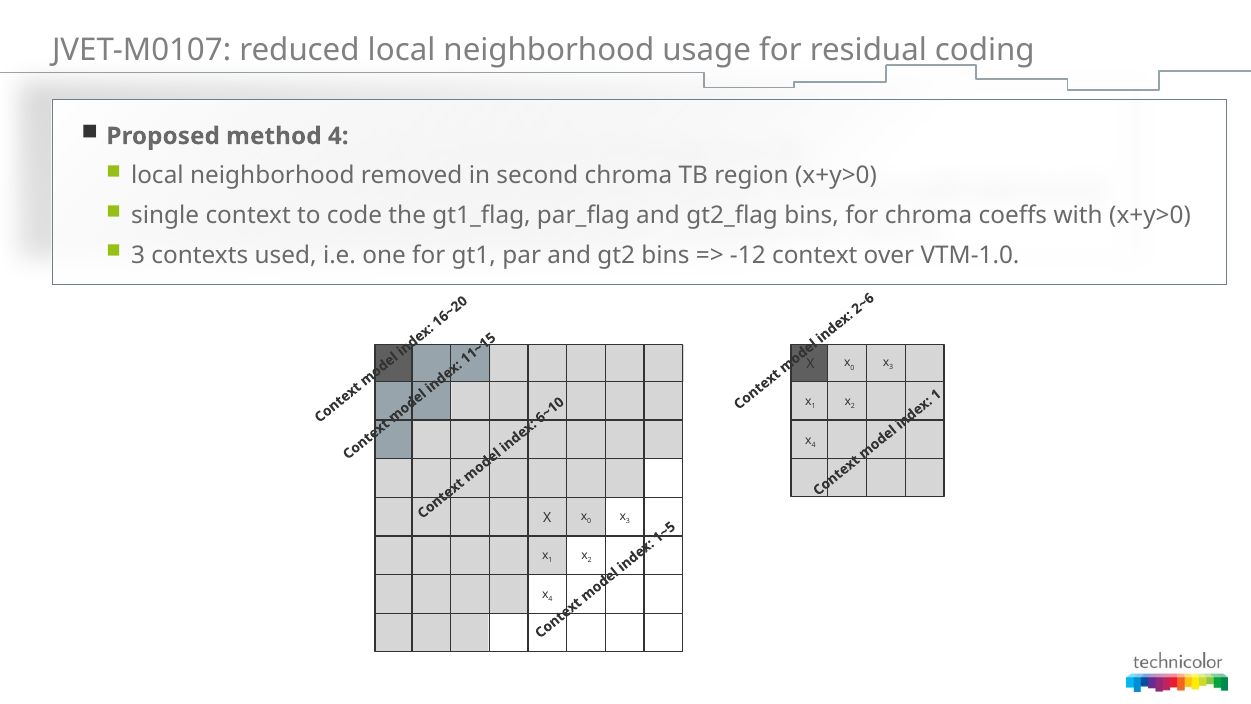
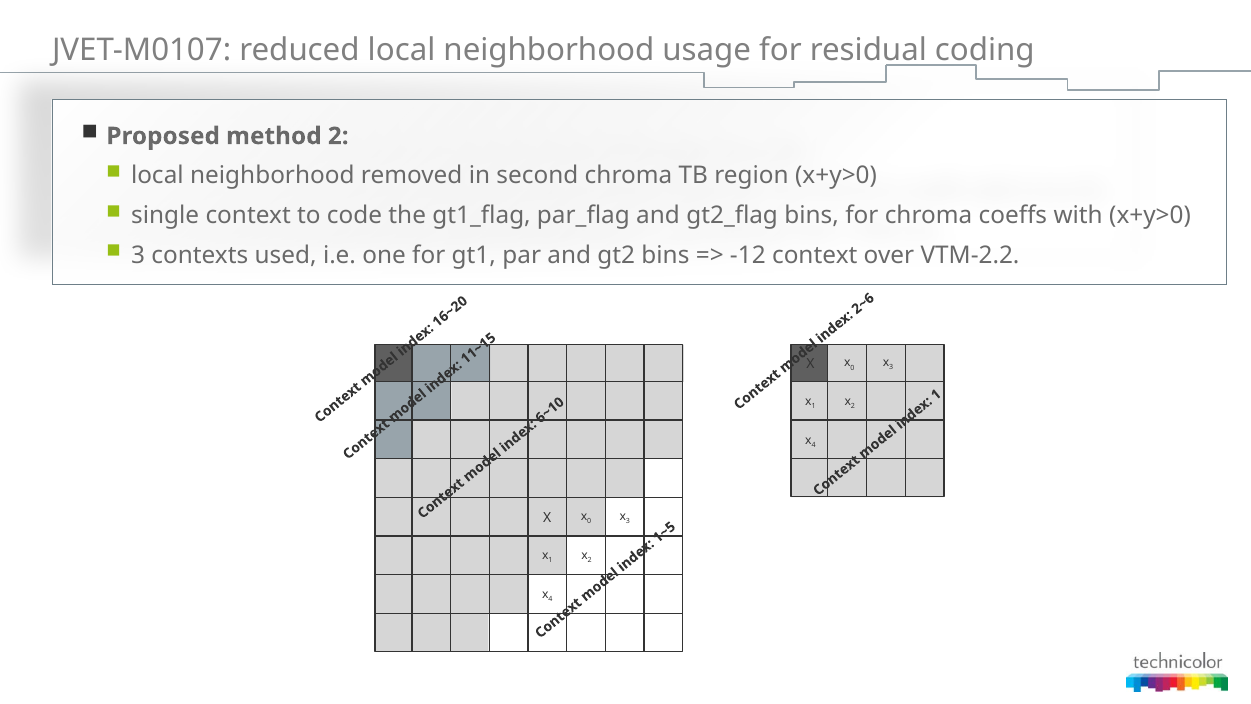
method 4: 4 -> 2
VTM-1.0: VTM-1.0 -> VTM-2.2
